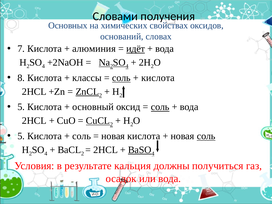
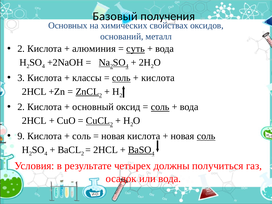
Словами: Словами -> Базовый
словах: словах -> металл
7 at (21, 49): 7 -> 2
идёт: идёт -> суть
8: 8 -> 3
5 at (21, 107): 5 -> 2
5 at (21, 136): 5 -> 9
кальция: кальция -> четырех
